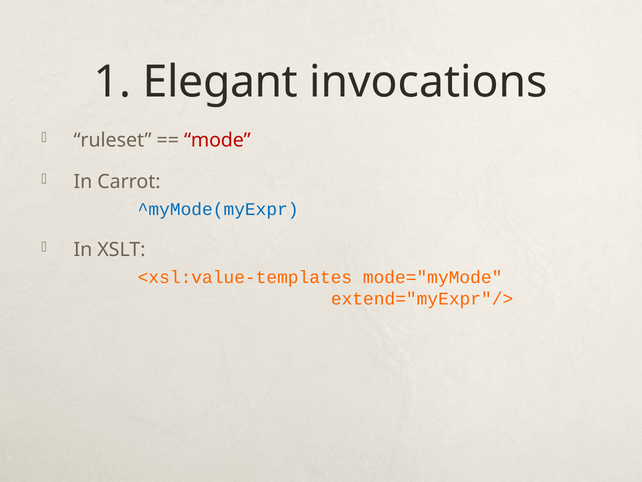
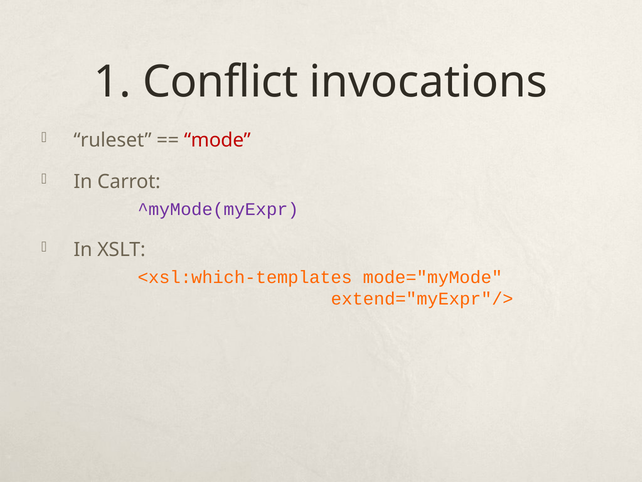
Elegant: Elegant -> Conflict
^myMode(myExpr colour: blue -> purple
<xsl:value-templates: <xsl:value-templates -> <xsl:which-templates
